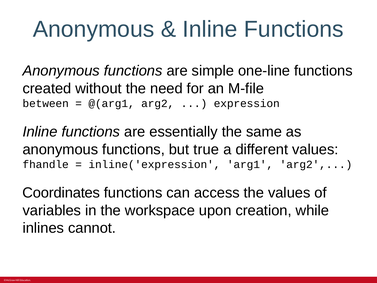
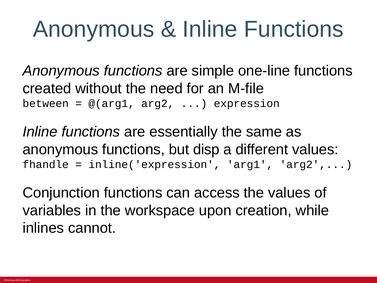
true: true -> disp
Coordinates: Coordinates -> Conjunction
